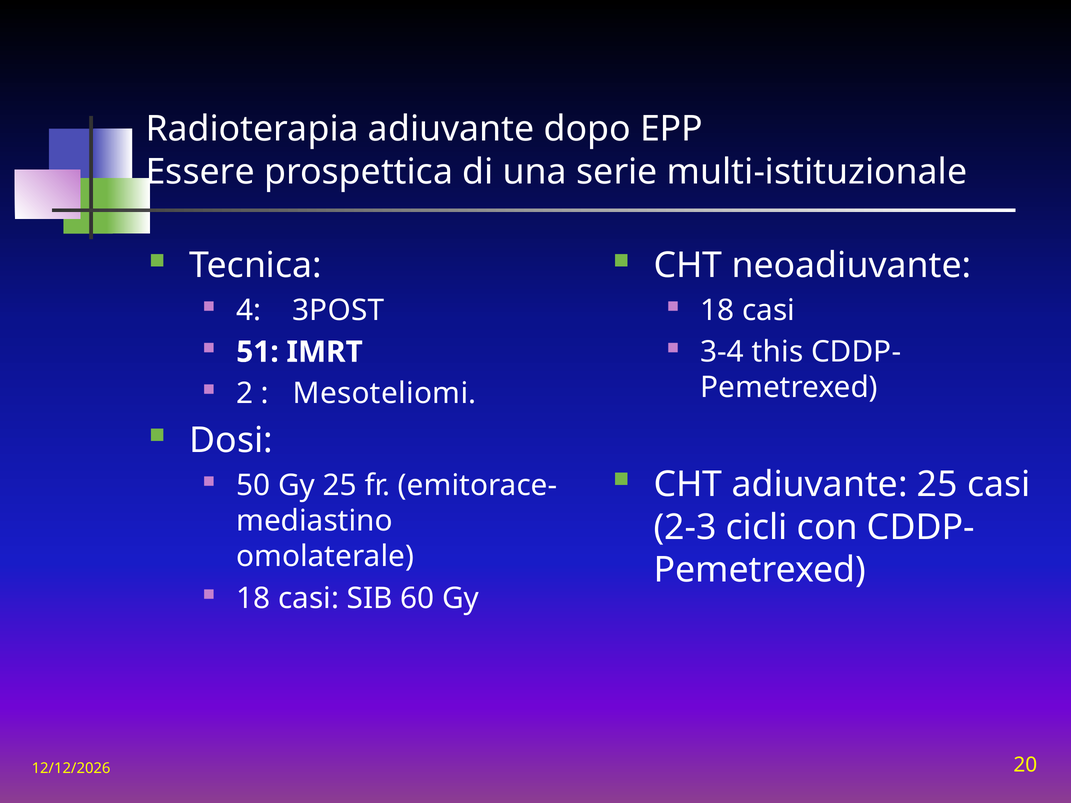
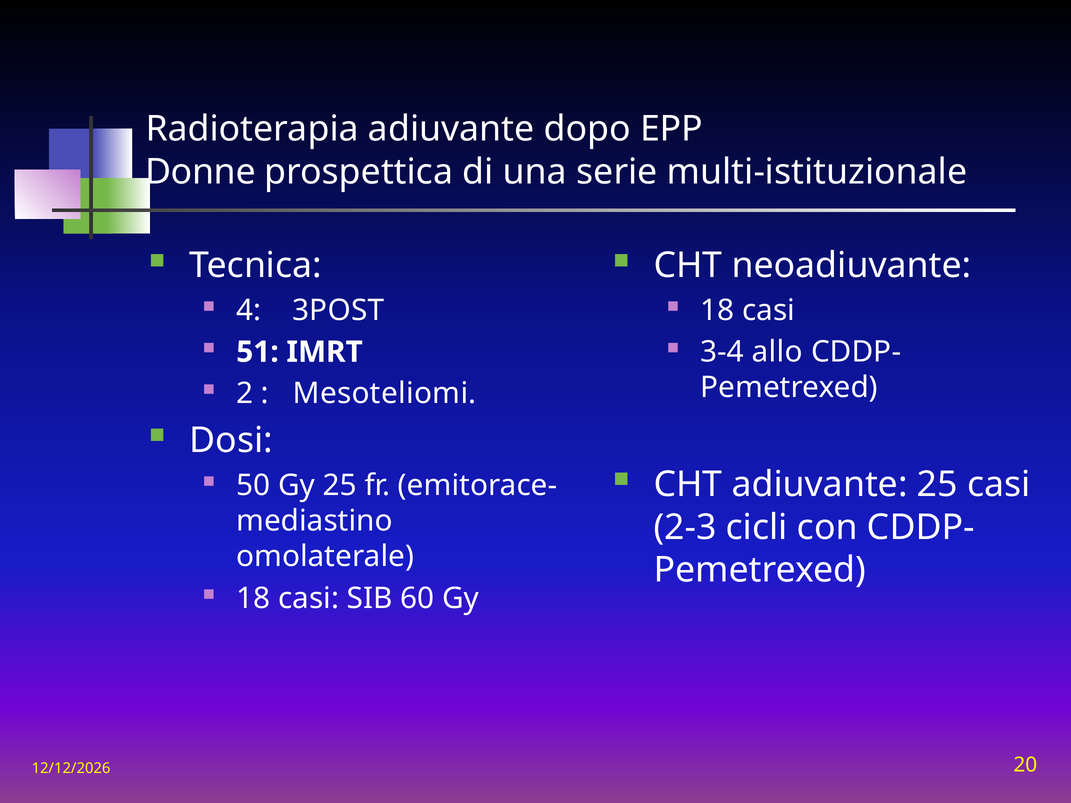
Essere: Essere -> Donne
this: this -> allo
